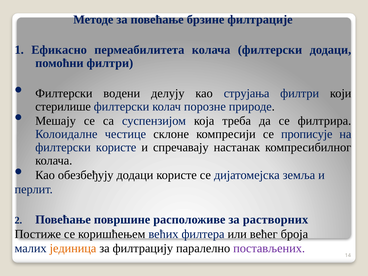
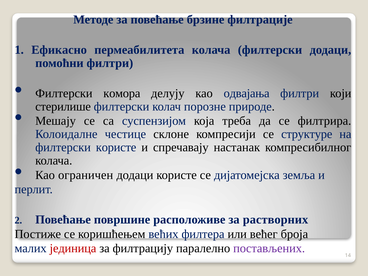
водени: водени -> комора
струјања: струјања -> одвајања
прописује: прописује -> структуре
обезбеђују: обезбеђују -> ограничен
јединица colour: orange -> red
